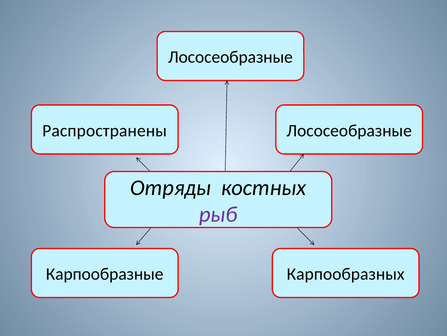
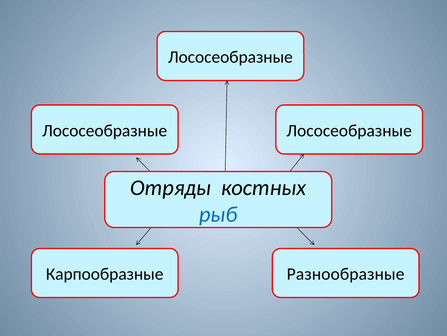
Распространены at (105, 130): Распространены -> Лососеобразные
рыб colour: purple -> blue
Карпообразных: Карпообразных -> Разнообразные
